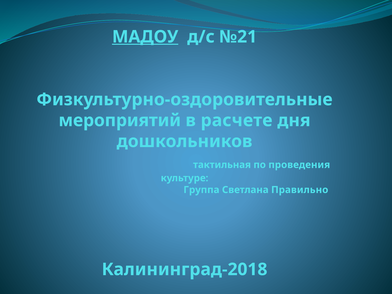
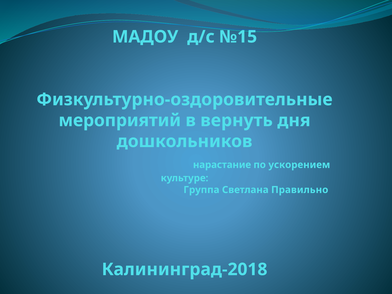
МАДОУ underline: present -> none
№21: №21 -> №15
расчете: расчете -> вернуть
тактильная: тактильная -> нарастание
проведения: проведения -> ускорением
